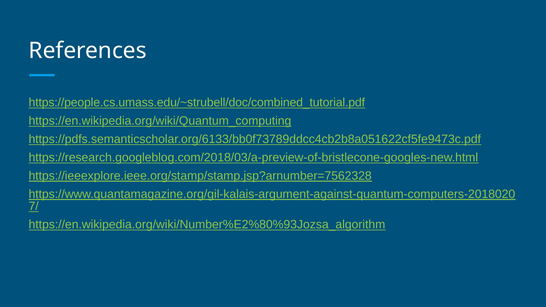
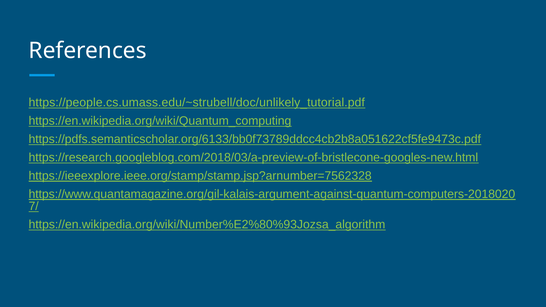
https://people.cs.umass.edu/~strubell/doc/combined_tutorial.pdf: https://people.cs.umass.edu/~strubell/doc/combined_tutorial.pdf -> https://people.cs.umass.edu/~strubell/doc/unlikely_tutorial.pdf
